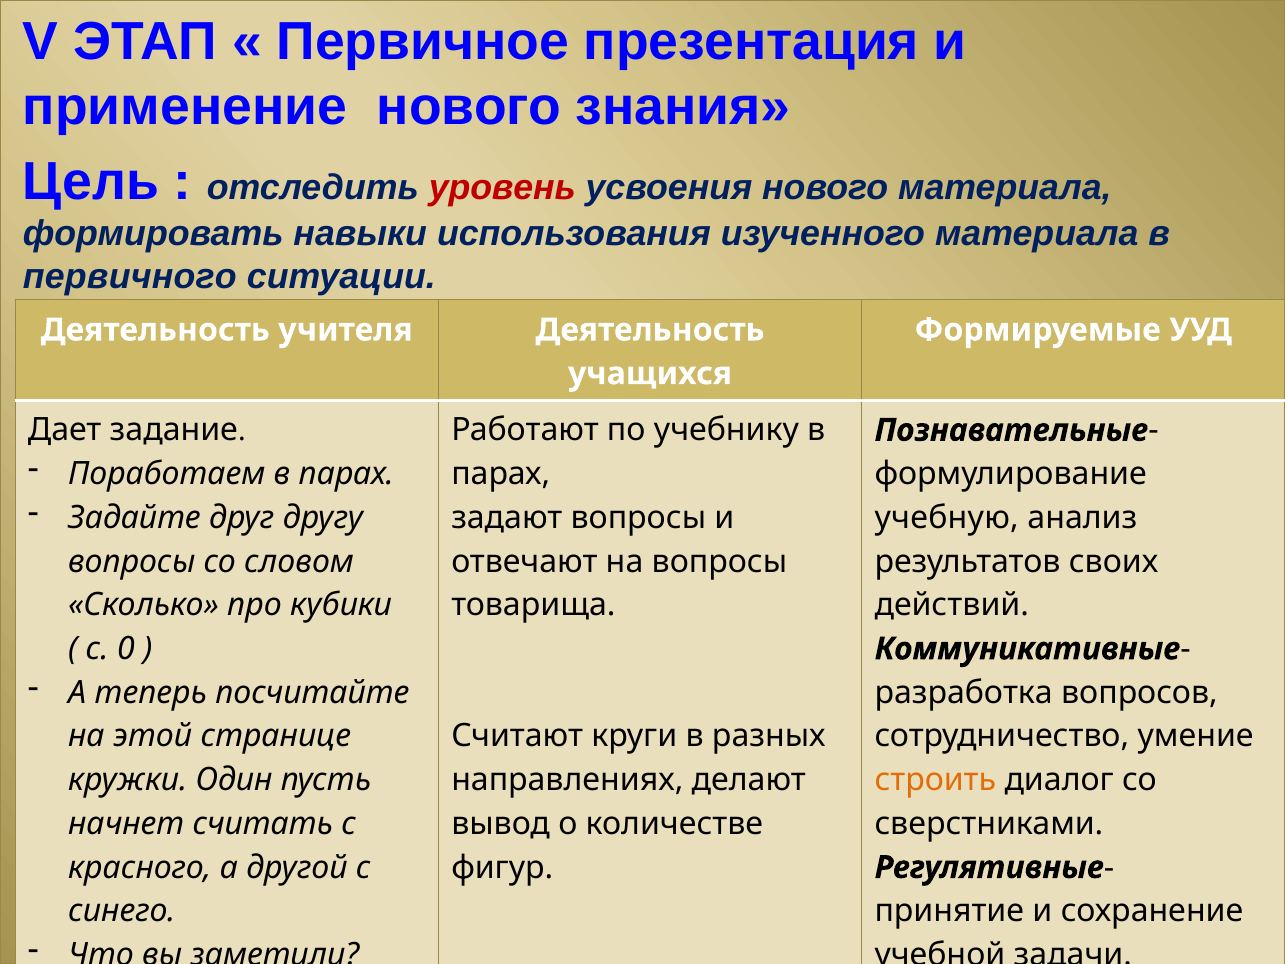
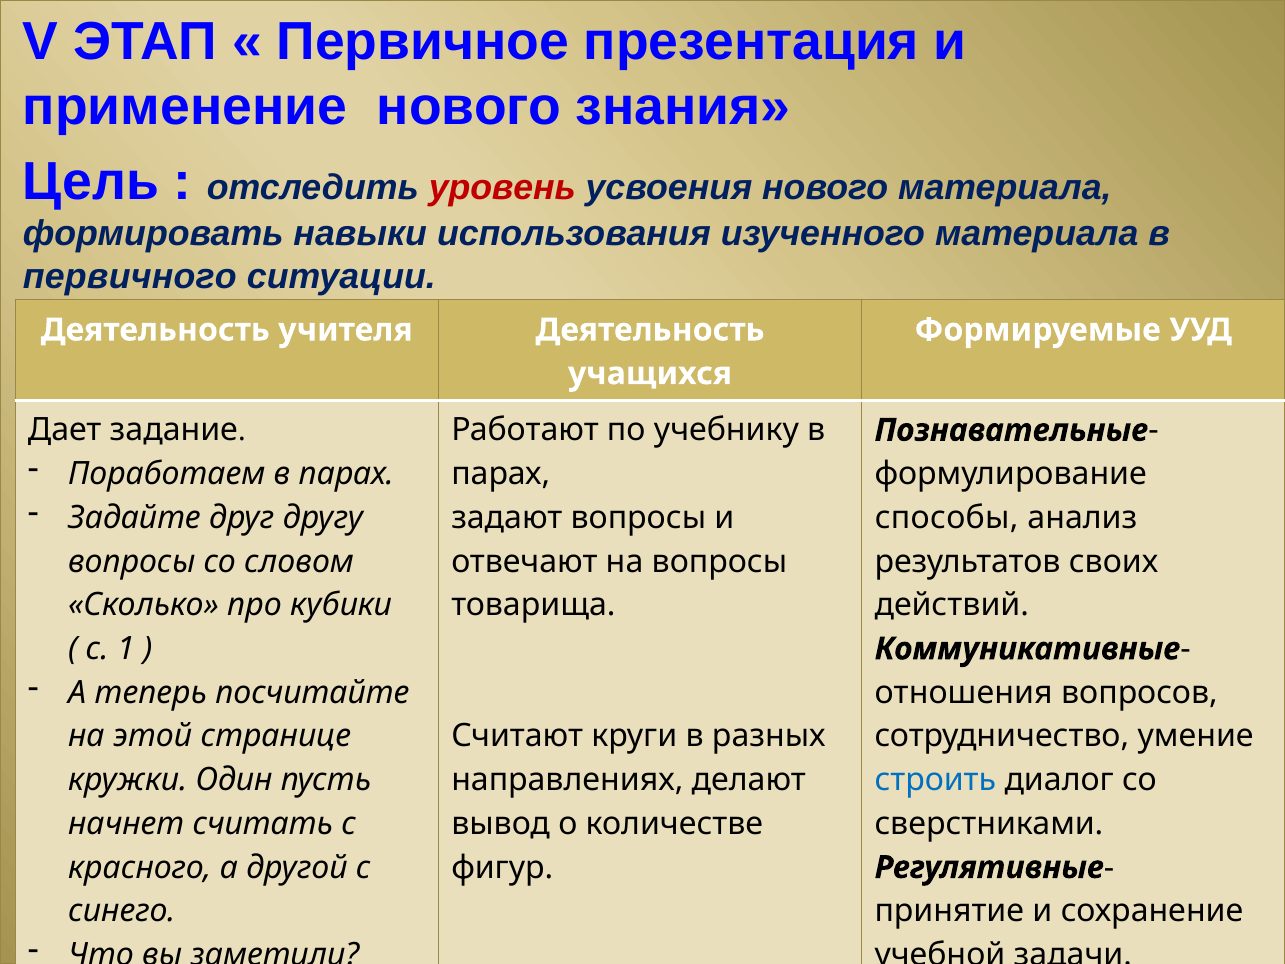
учебную: учебную -> способы
0: 0 -> 1
разработка: разработка -> отношения
строить colour: orange -> blue
